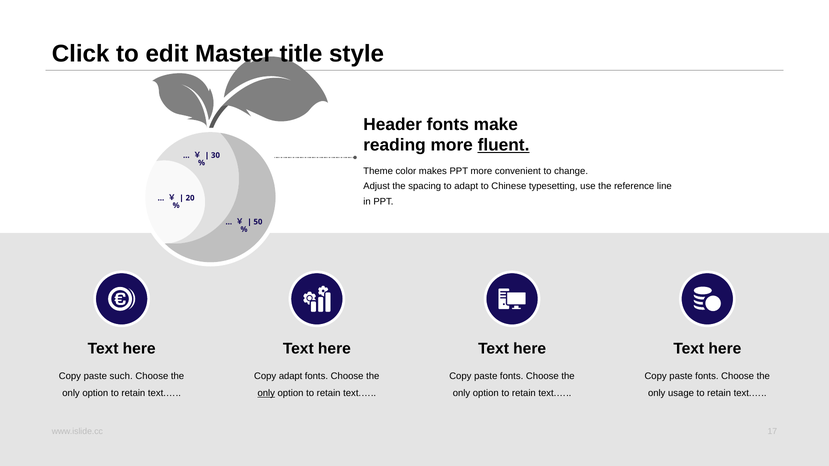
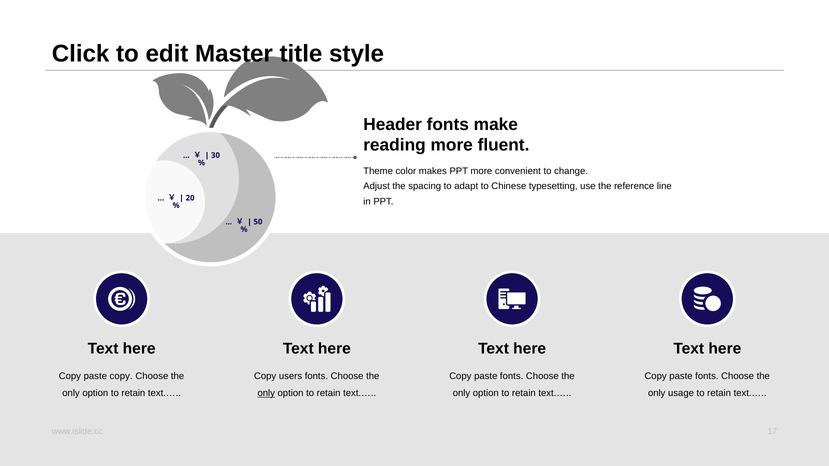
fluent underline: present -> none
paste such: such -> copy
Copy adapt: adapt -> users
